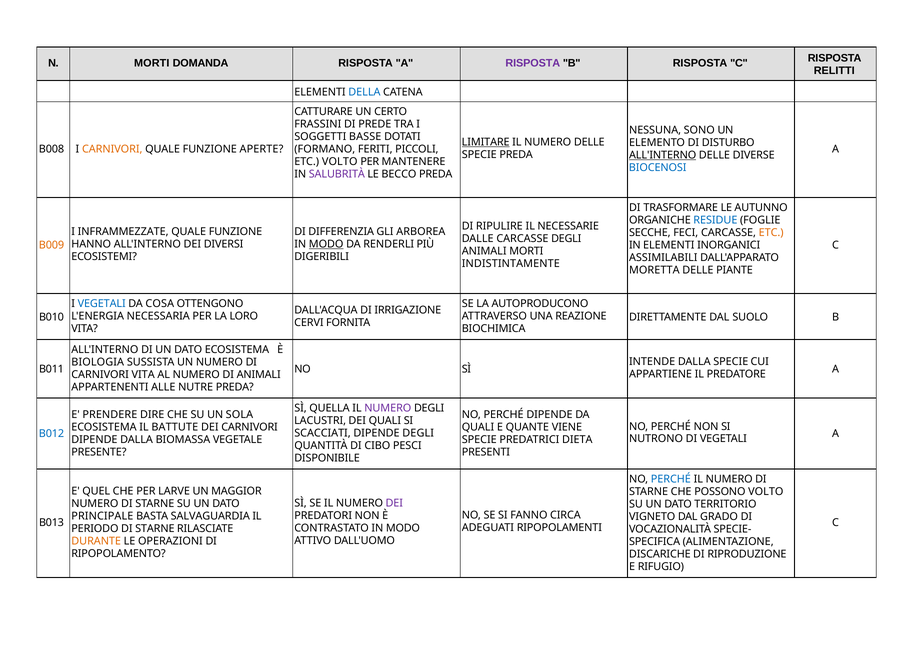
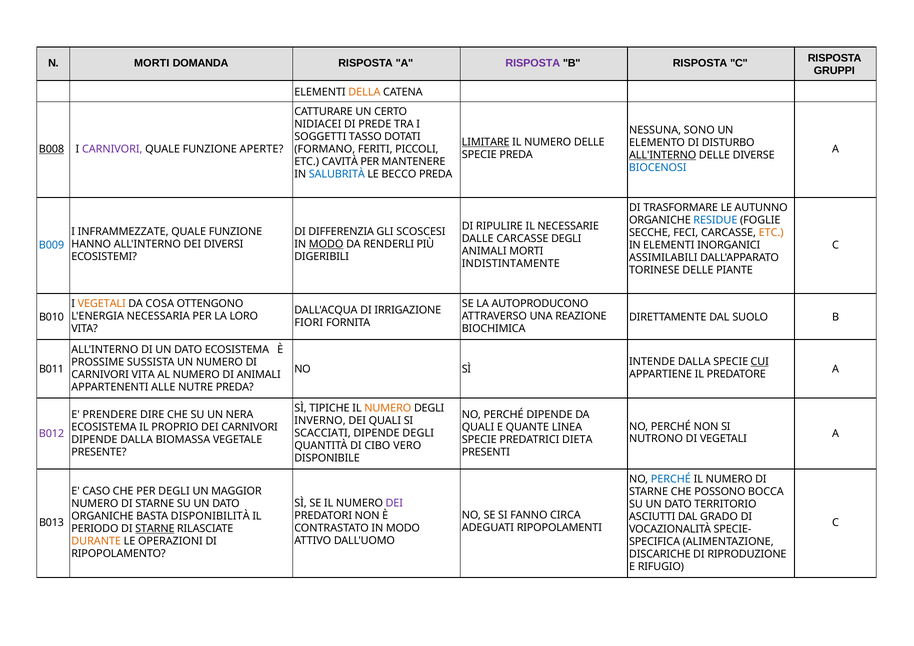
RELITTI: RELITTI -> GRUPPI
DELLA colour: blue -> orange
FRASSINI: FRASSINI -> NIDIACEI
BASSE: BASSE -> TASSO
B008 underline: none -> present
CARNIVORI at (112, 149) colour: orange -> purple
ETC VOLTO: VOLTO -> CAVITÀ
SALUBRITÀ colour: purple -> blue
ARBOREA: ARBOREA -> SCOSCESI
B009 colour: orange -> blue
MORETTA: MORETTA -> TORINESE
VEGETALI at (102, 304) colour: blue -> orange
CERVI: CERVI -> FIORI
CUI underline: none -> present
BIOLOGIA: BIOLOGIA -> PROSSIME
QUELLA: QUELLA -> TIPICHE
NUMERO at (388, 409) colour: purple -> orange
SOLA: SOLA -> NERA
LACUSTRI: LACUSTRI -> INVERNO
BATTUTE: BATTUTE -> PROPRIO
VIENE: VIENE -> LINEA
B012 colour: blue -> purple
PESCI: PESCI -> VERO
QUEL: QUEL -> CASO
PER LARVE: LARVE -> DEGLI
POSSONO VOLTO: VOLTO -> BOCCA
PRINCIPALE at (102, 516): PRINCIPALE -> ORGANICHE
SALVAGUARDIA: SALVAGUARDIA -> DISPONIBILITÀ
VIGNETO: VIGNETO -> ASCIUTTI
STARNE at (155, 529) underline: none -> present
